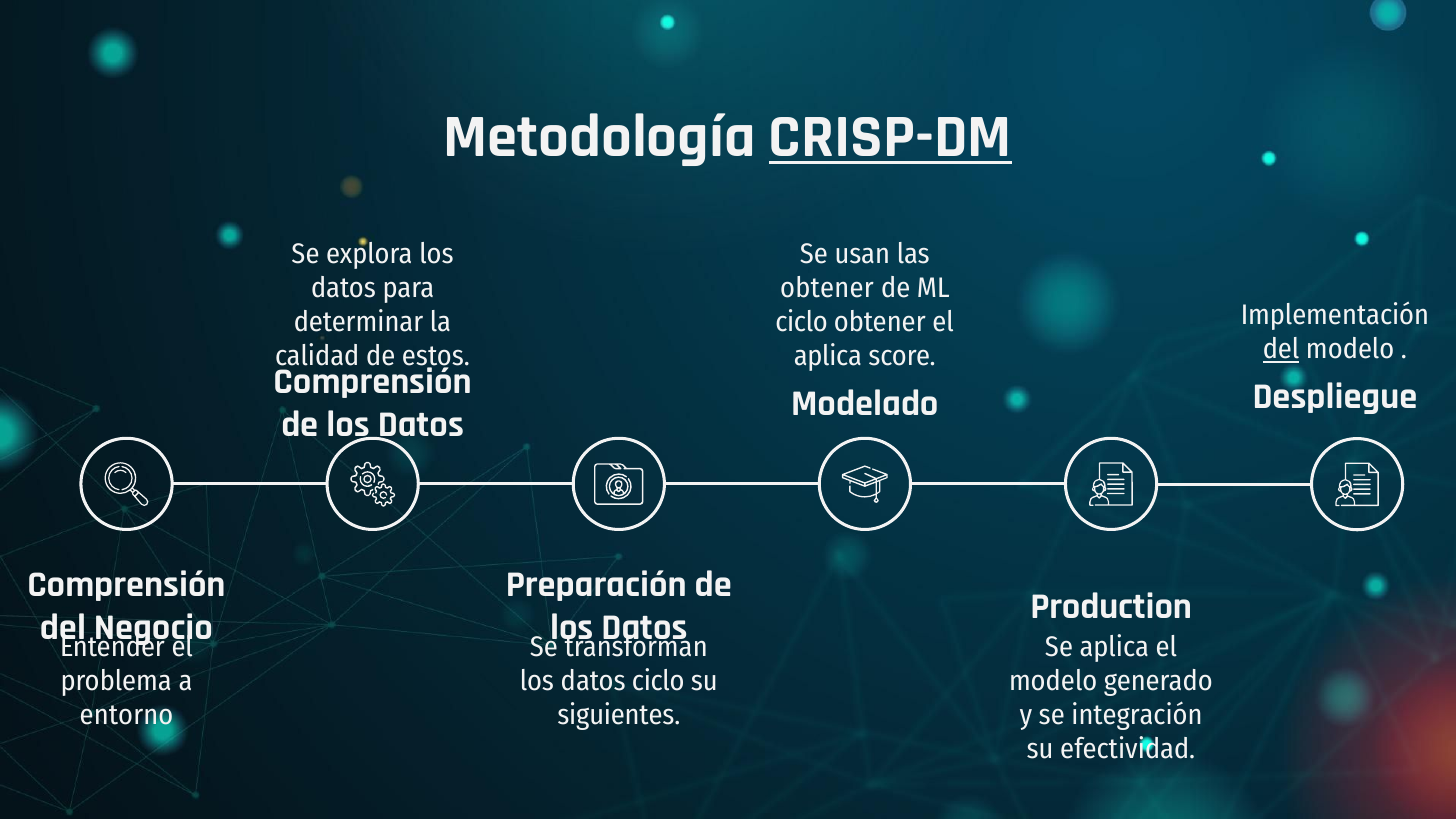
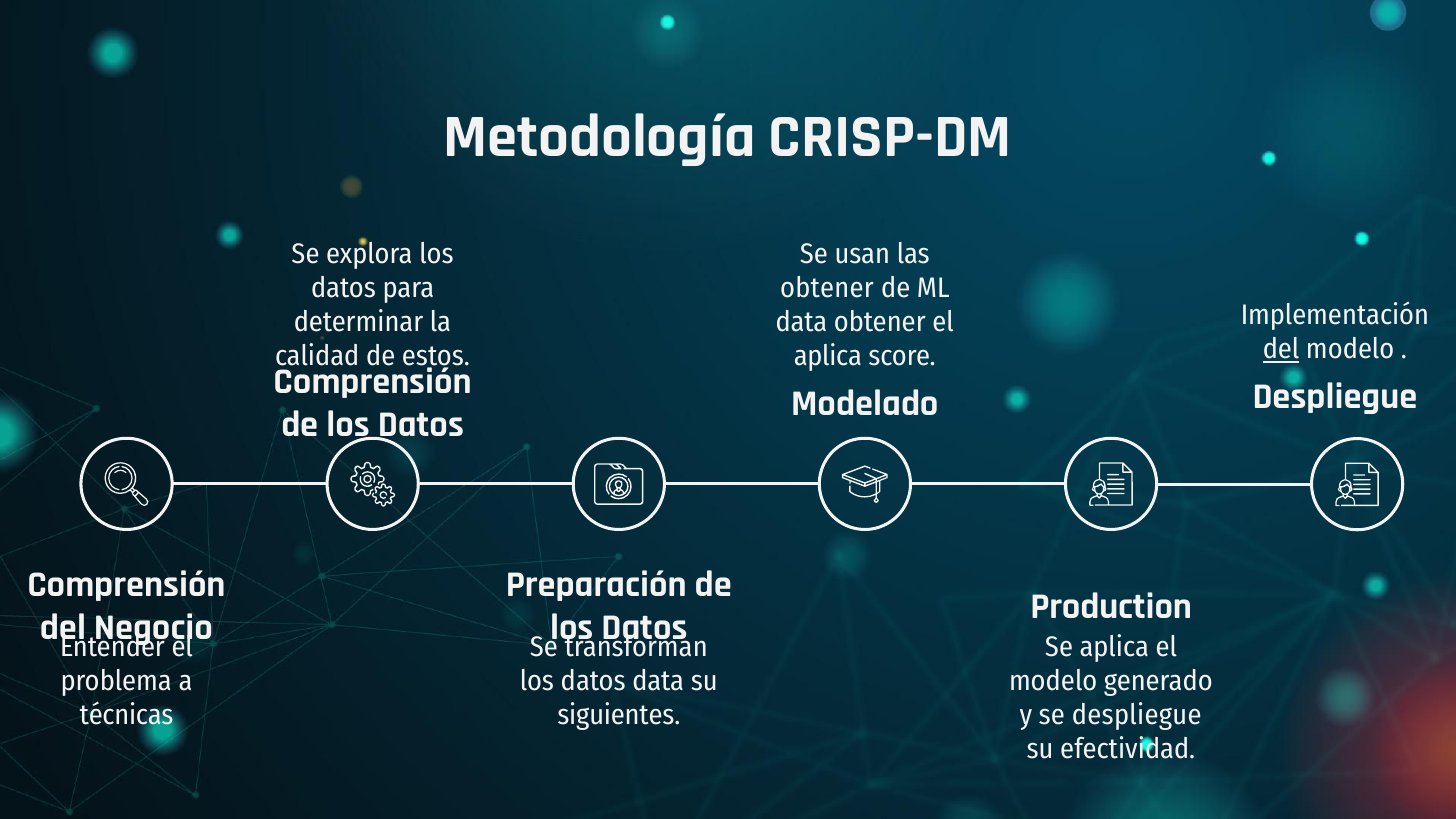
CRISP-DM underline: present -> none
ciclo at (802, 322): ciclo -> data
datos ciclo: ciclo -> data
entorno: entorno -> técnicas
se integración: integración -> despliegue
